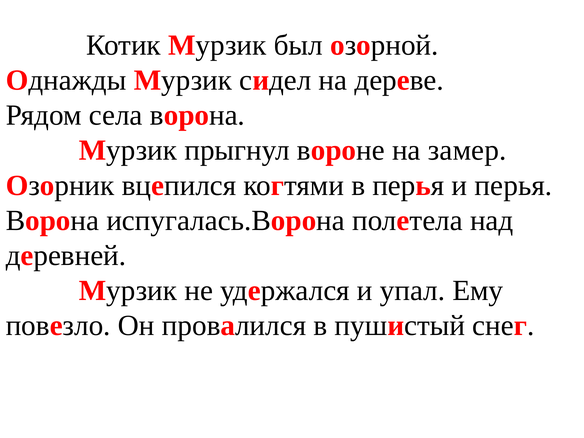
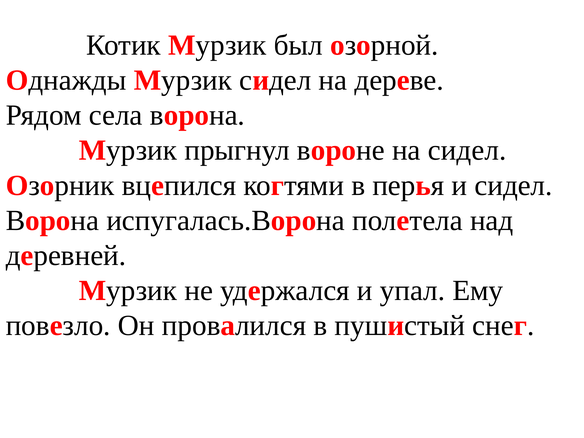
на замер: замер -> сидел
и перья: перья -> сидел
